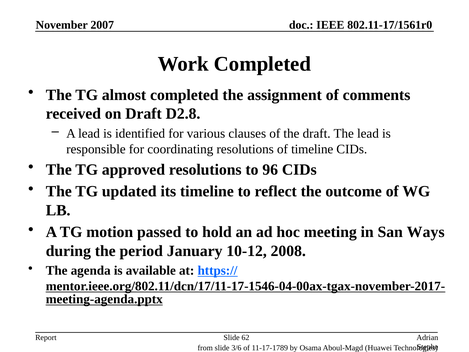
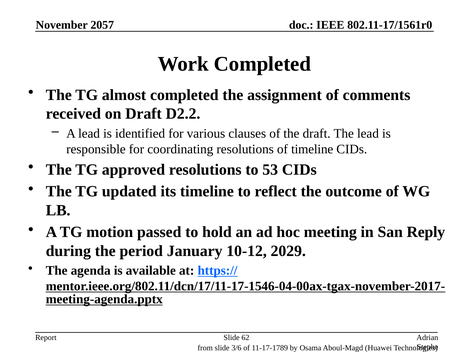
2007: 2007 -> 2057
D2.8: D2.8 -> D2.2
96: 96 -> 53
Ways: Ways -> Reply
2008: 2008 -> 2029
